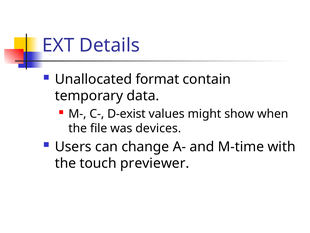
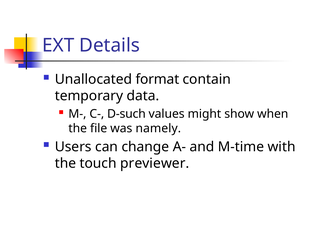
D-exist: D-exist -> D-such
devices: devices -> namely
